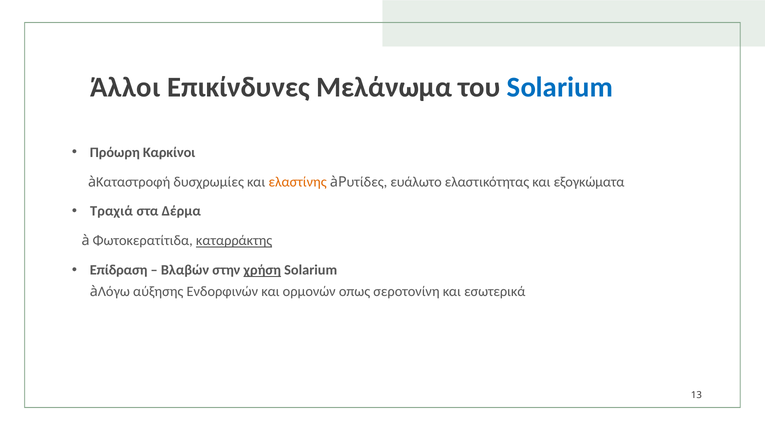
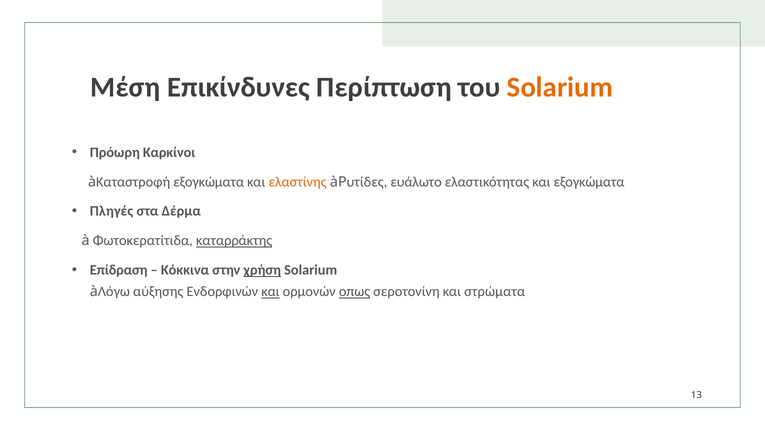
Άλλοι: Άλλοι -> Μέση
Μελάνωμα: Μελάνωμα -> Περίπτωση
Solarium at (560, 88) colour: blue -> orange
δυσχρωμίες at (209, 182): δυσχρωμίες -> εξογκώματα
Τραχιά: Τραχιά -> Πληγές
Βλαβών: Βλαβών -> Κόκκινα
και at (271, 292) underline: none -> present
οπως underline: none -> present
εσωτερικά: εσωτερικά -> στρώματα
